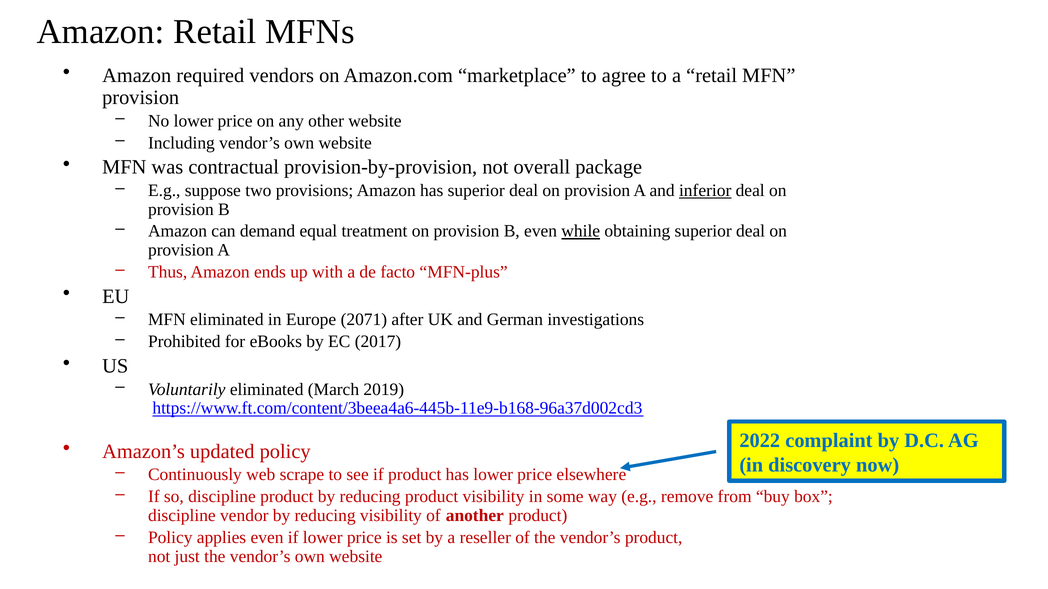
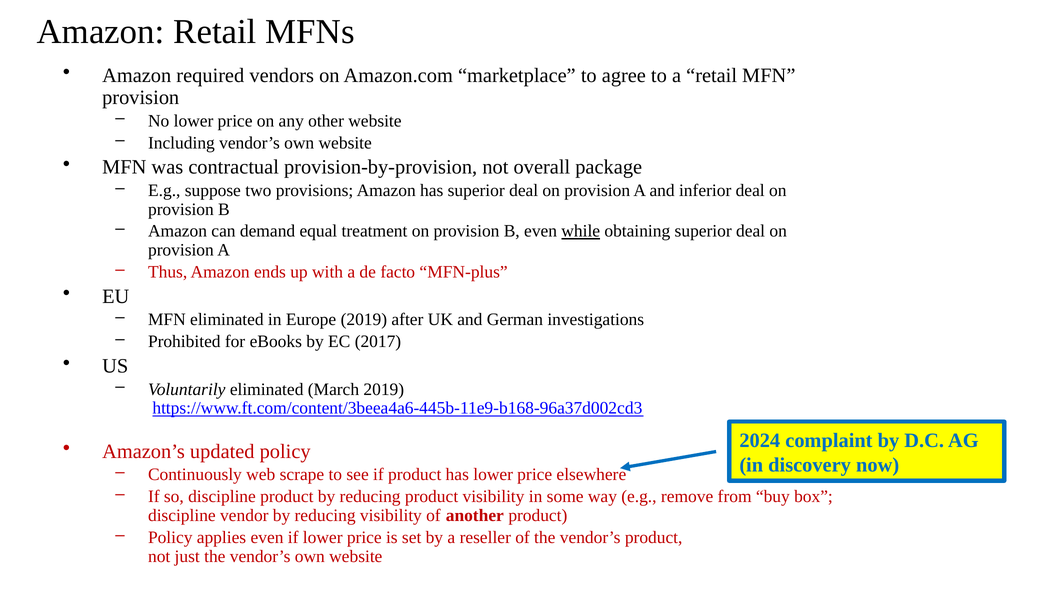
inferior underline: present -> none
Europe 2071: 2071 -> 2019
2022: 2022 -> 2024
